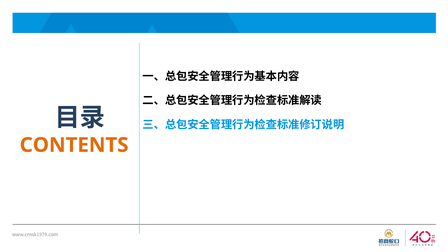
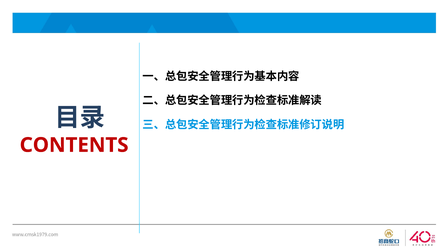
CONTENTS colour: orange -> red
